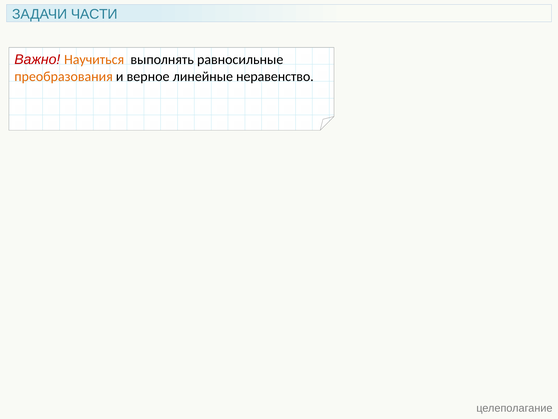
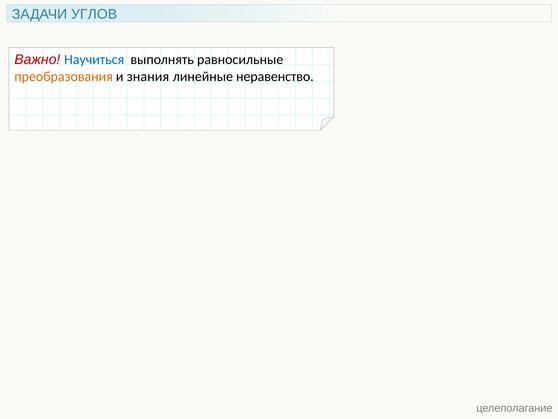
ЧАСТИ: ЧАСТИ -> УГЛОВ
Научиться colour: orange -> blue
верное: верное -> знания
